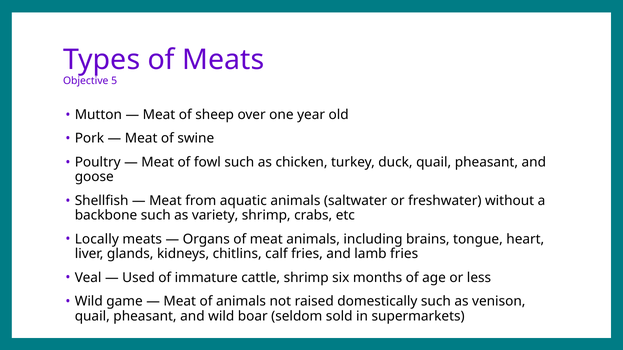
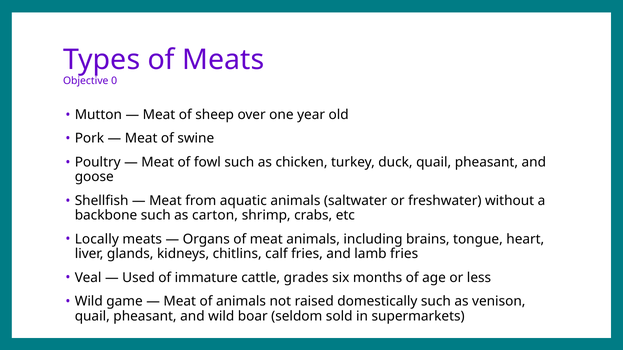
5: 5 -> 0
variety: variety -> carton
cattle shrimp: shrimp -> grades
